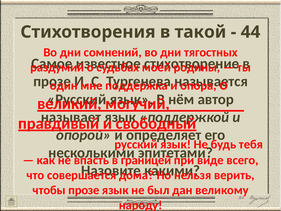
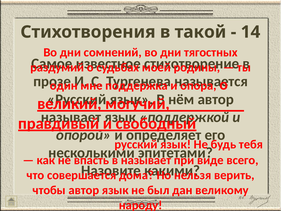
44: 44 -> 14
границей at (146, 160): границей -> называет
чтобы прозе: прозе -> автор
